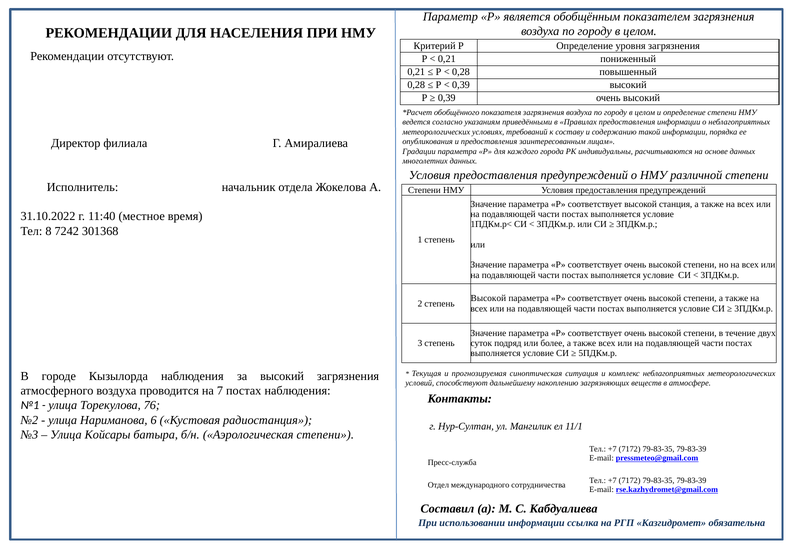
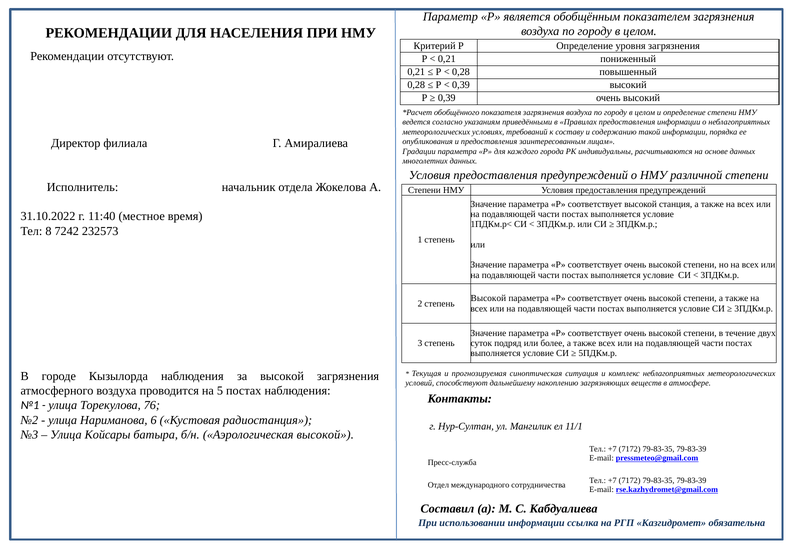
301368: 301368 -> 232573
за высокий: высокий -> высокой
7: 7 -> 5
Аэрологическая степени: степени -> высокой
